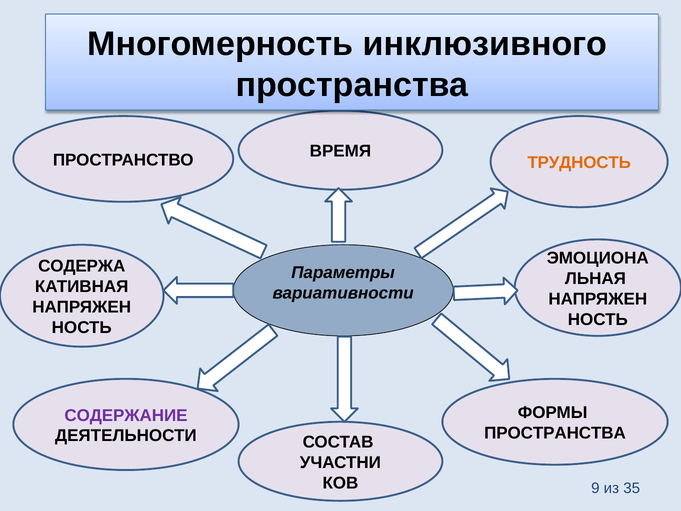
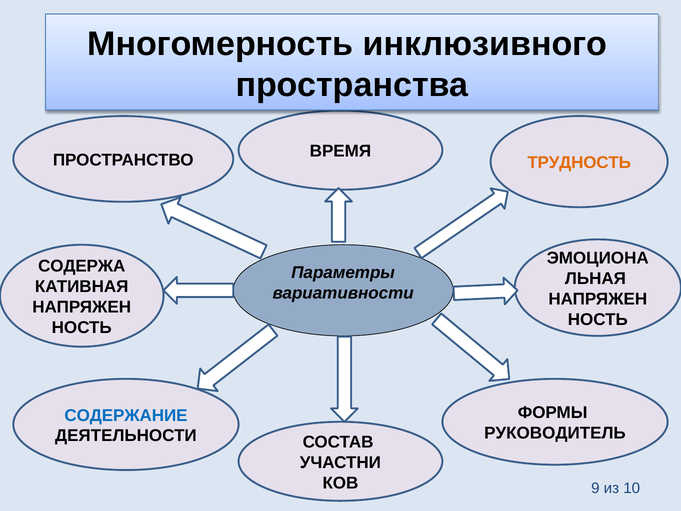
СОДЕРЖАНИЕ colour: purple -> blue
ПРОСТРАНСТВА at (555, 433): ПРОСТРАНСТВА -> РУКОВОДИТЕЛЬ
35: 35 -> 10
